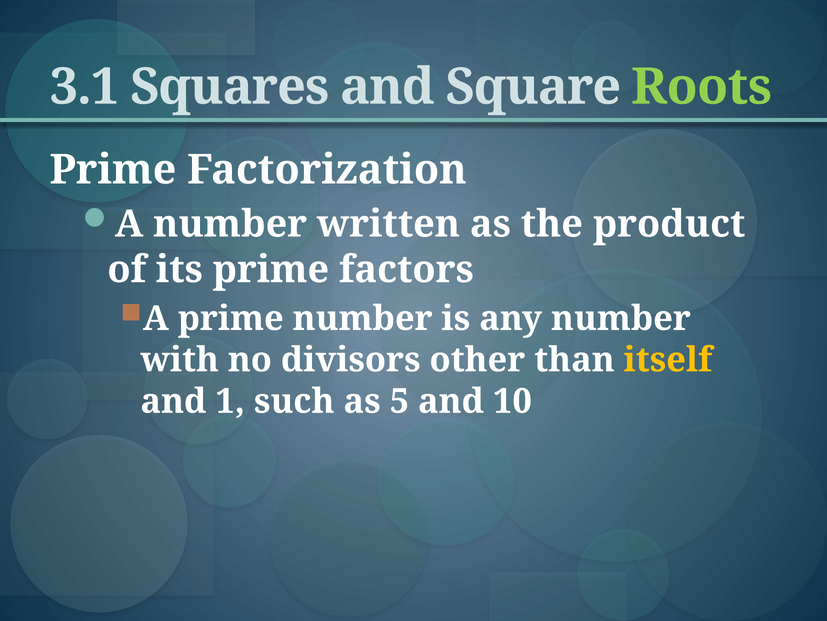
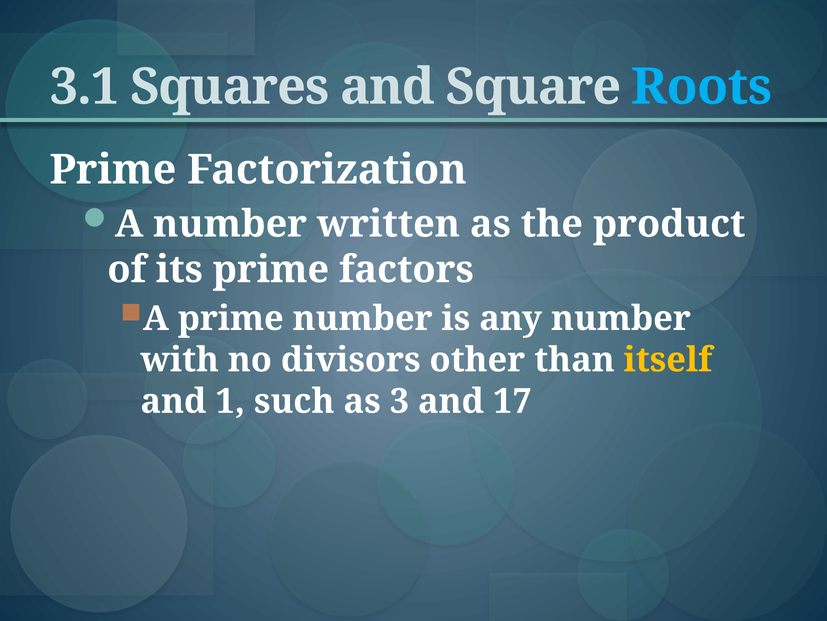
Roots colour: light green -> light blue
5: 5 -> 3
10: 10 -> 17
